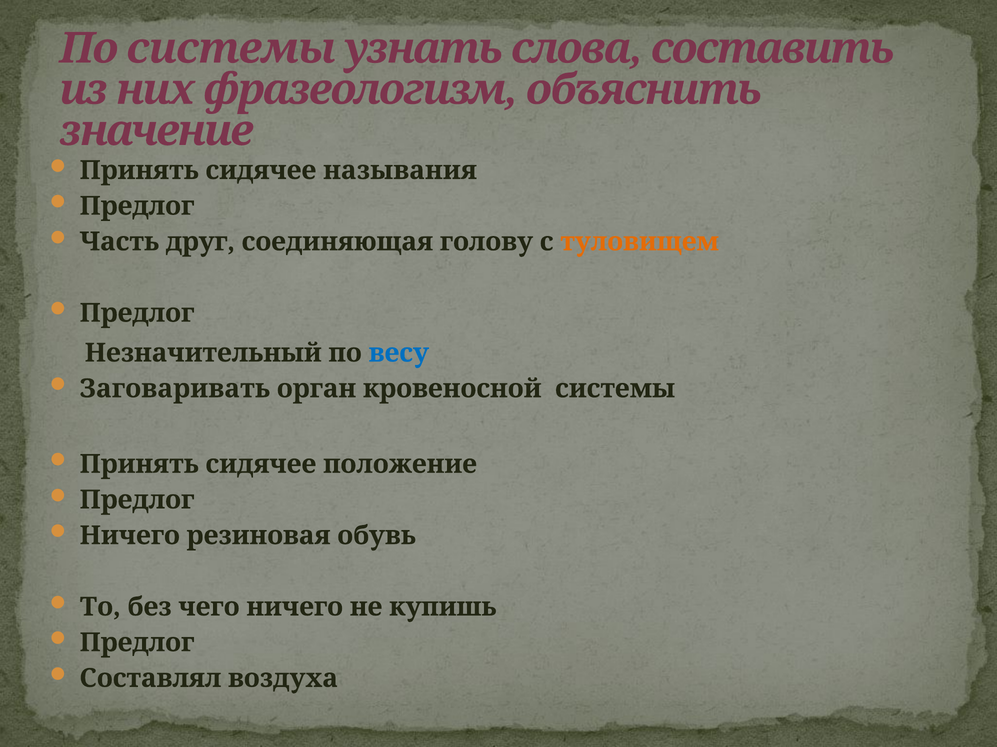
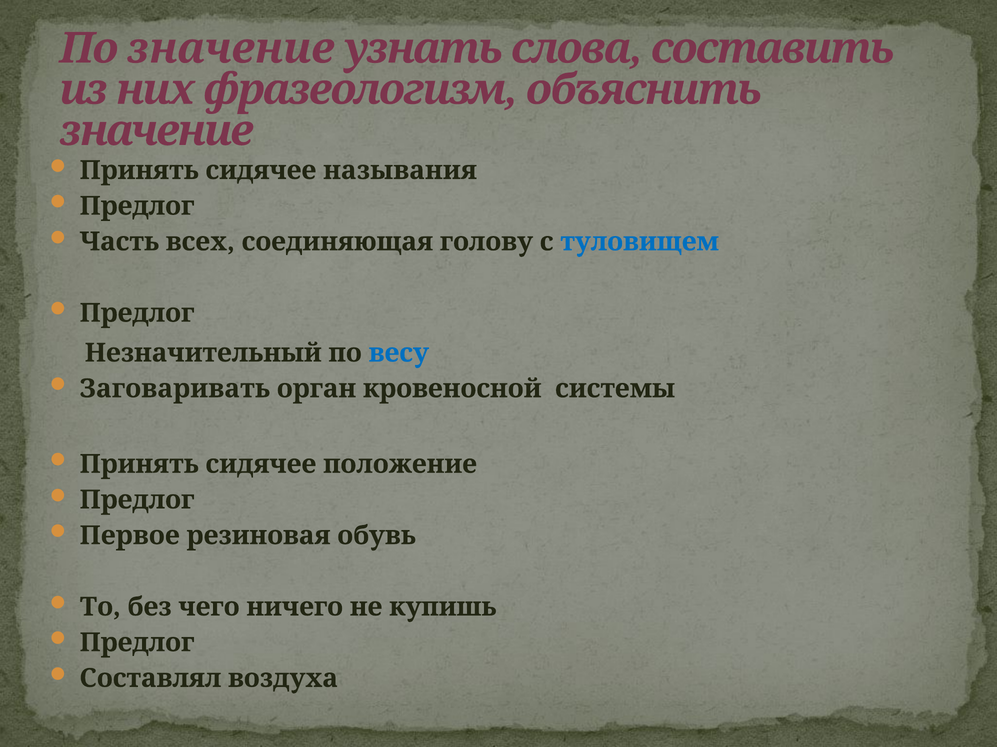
По системы: системы -> значение
друг: друг -> всех
туловищем colour: orange -> blue
Ничего at (130, 536): Ничего -> Первое
